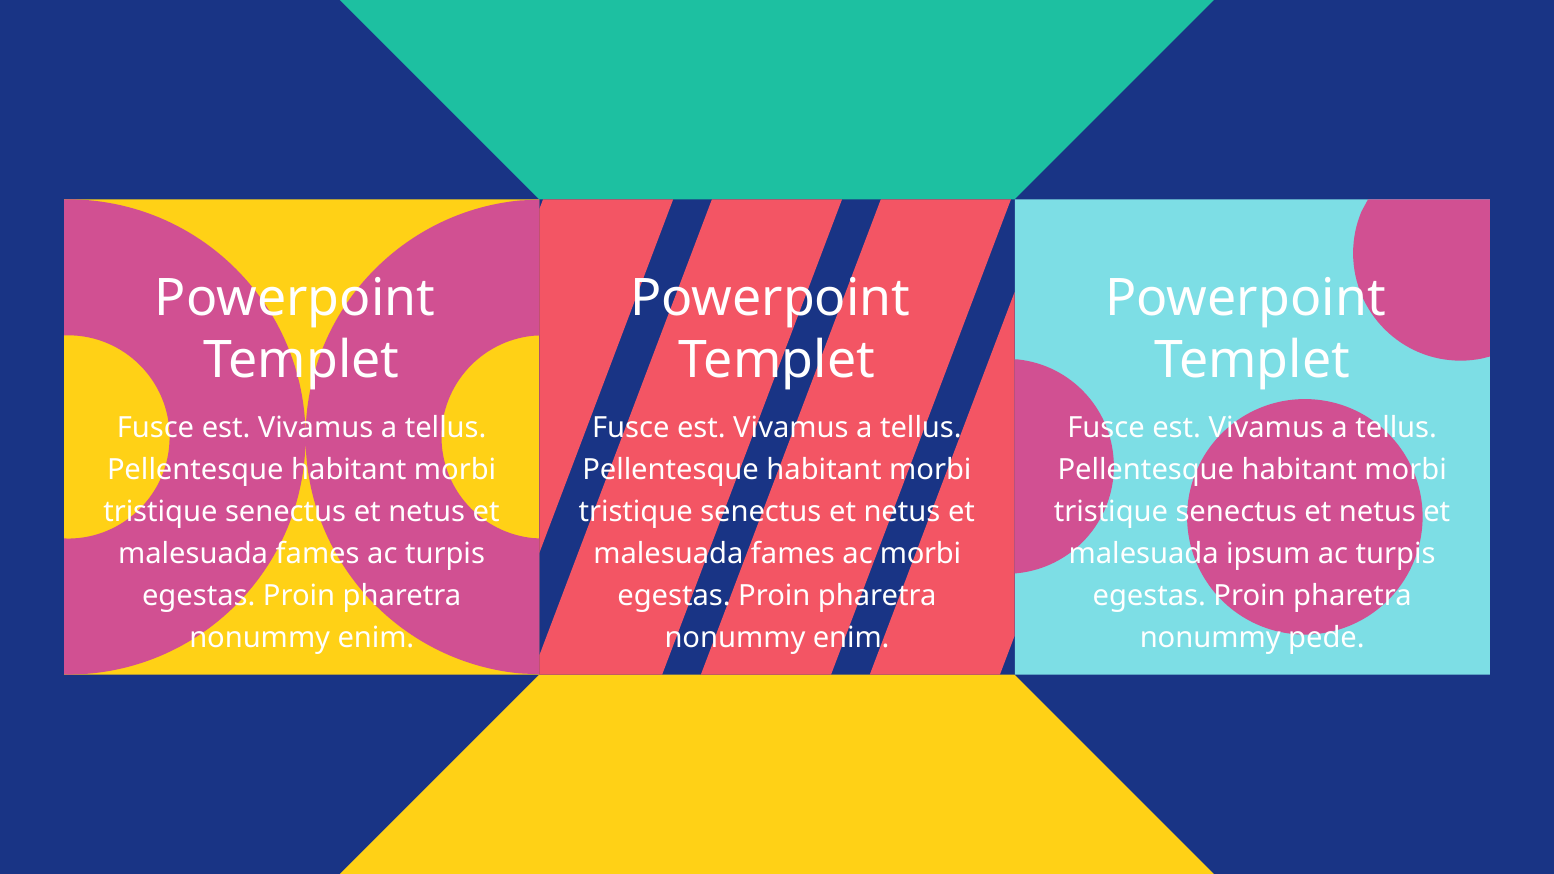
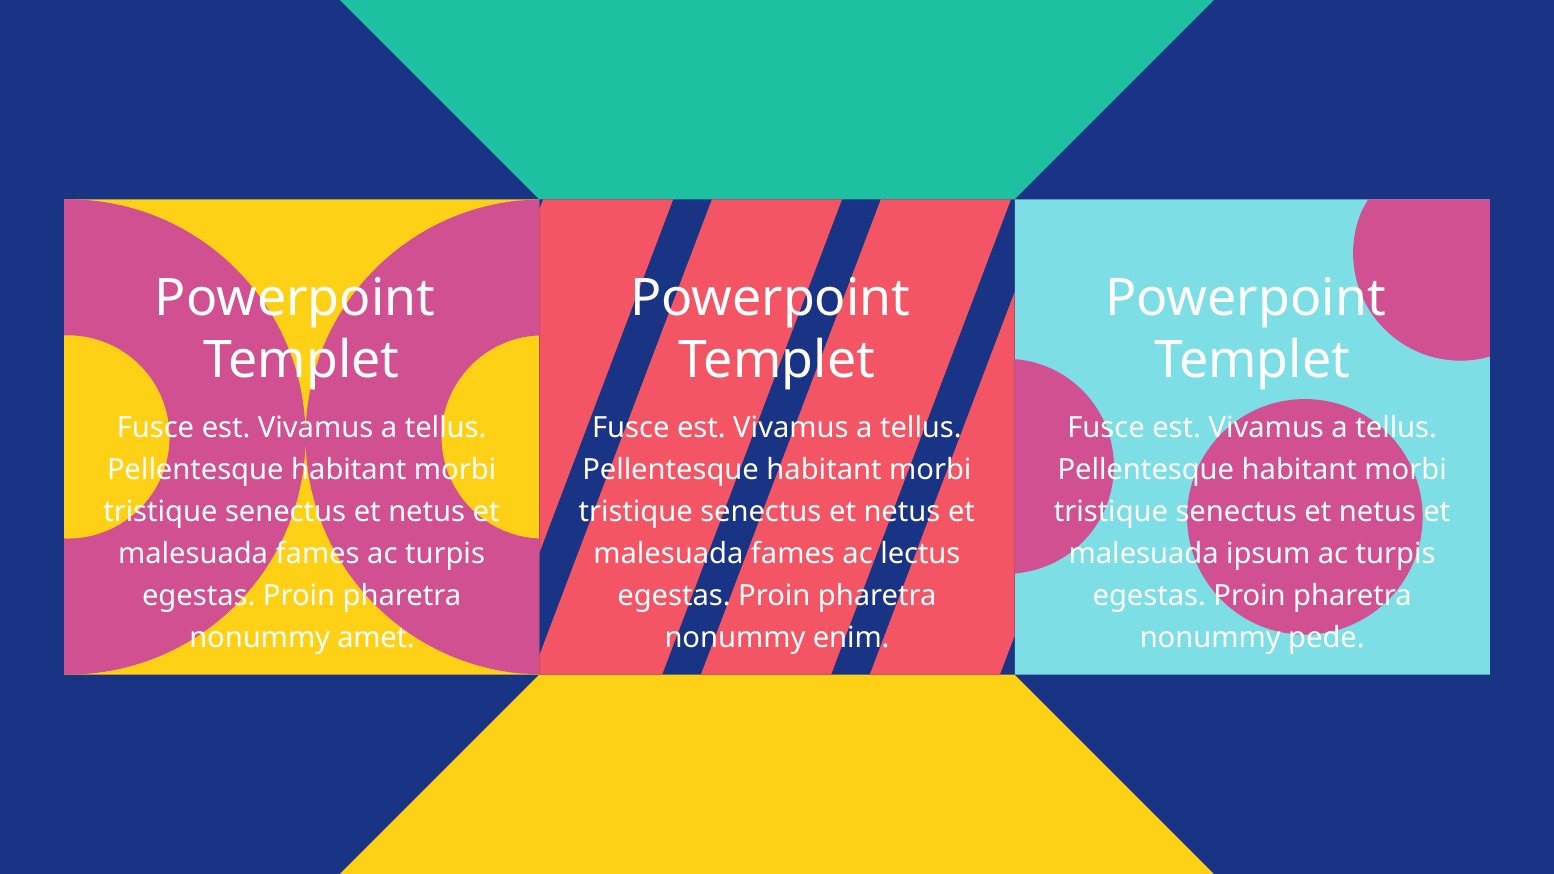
ac morbi: morbi -> lectus
enim at (376, 638): enim -> amet
